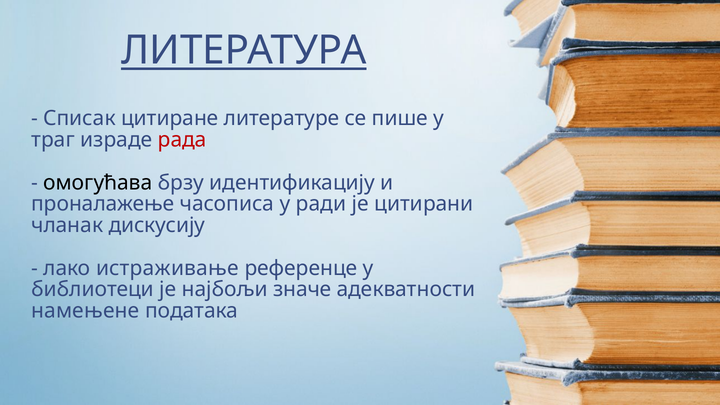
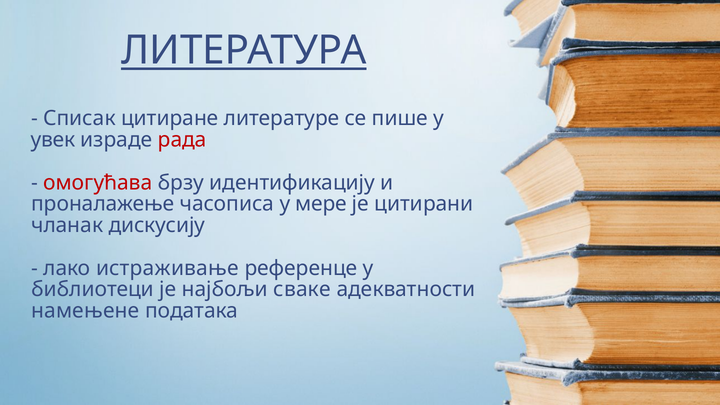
траг: траг -> увек
омогућава colour: black -> red
ради: ради -> мере
значе: значе -> сваке
